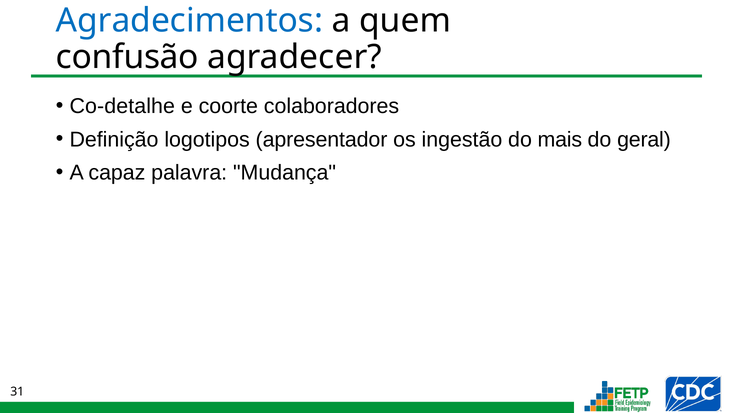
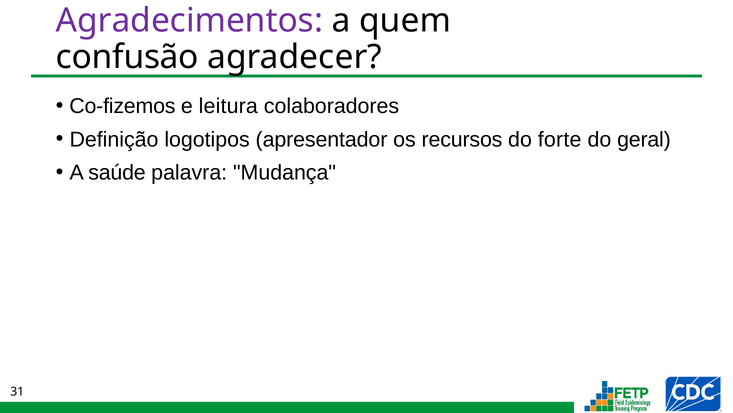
Agradecimentos colour: blue -> purple
Co-detalhe: Co-detalhe -> Co-fizemos
coorte: coorte -> leitura
ingestão: ingestão -> recursos
mais: mais -> forte
capaz: capaz -> saúde
